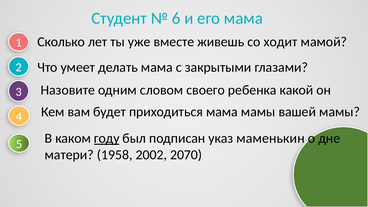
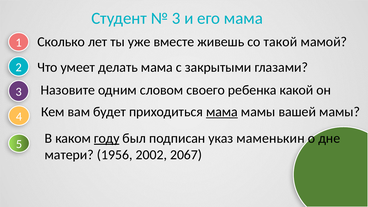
6 at (176, 18): 6 -> 3
ходит: ходит -> такой
мама at (222, 112) underline: none -> present
1958: 1958 -> 1956
2070: 2070 -> 2067
